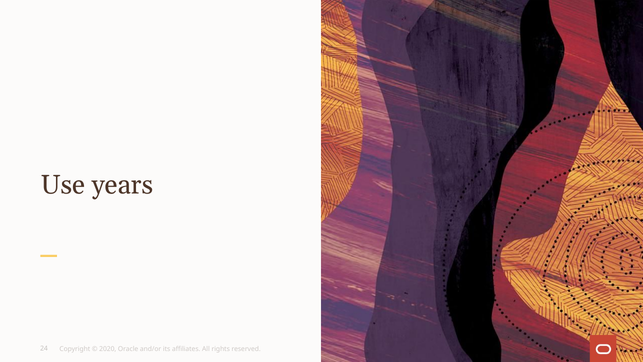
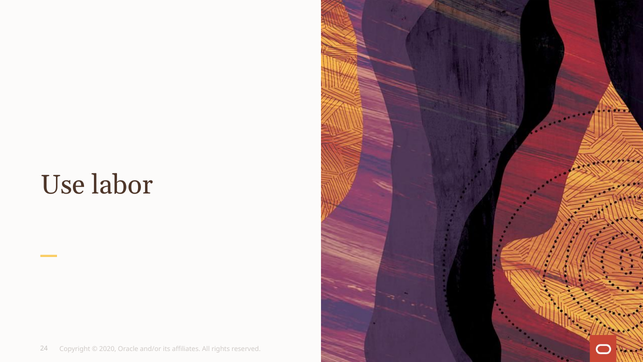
years: years -> labor
